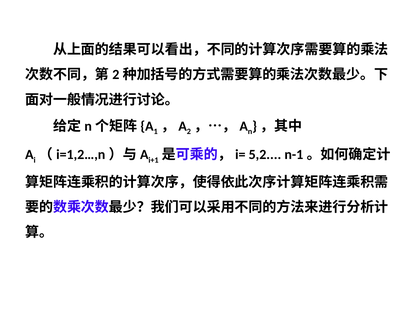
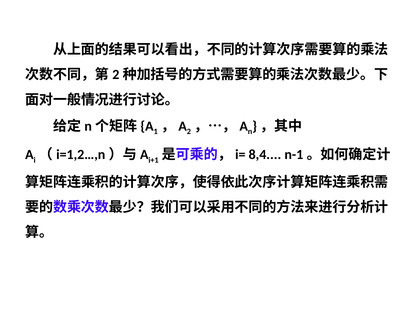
5,2: 5,2 -> 8,4
